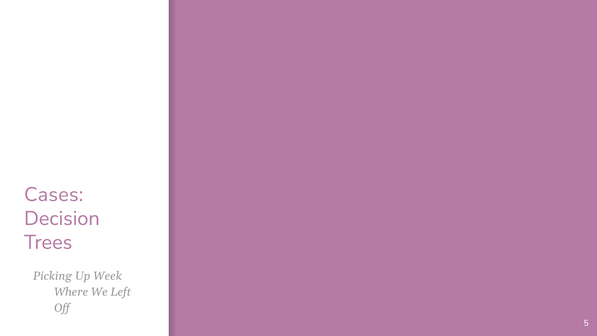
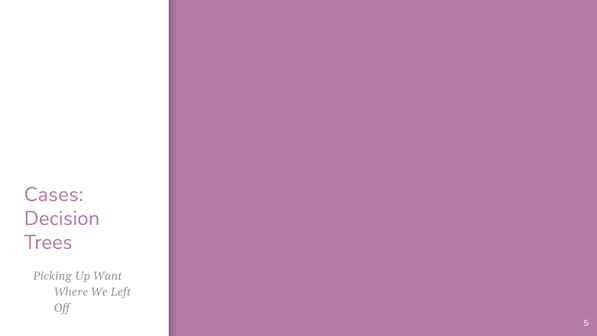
Week: Week -> Want
